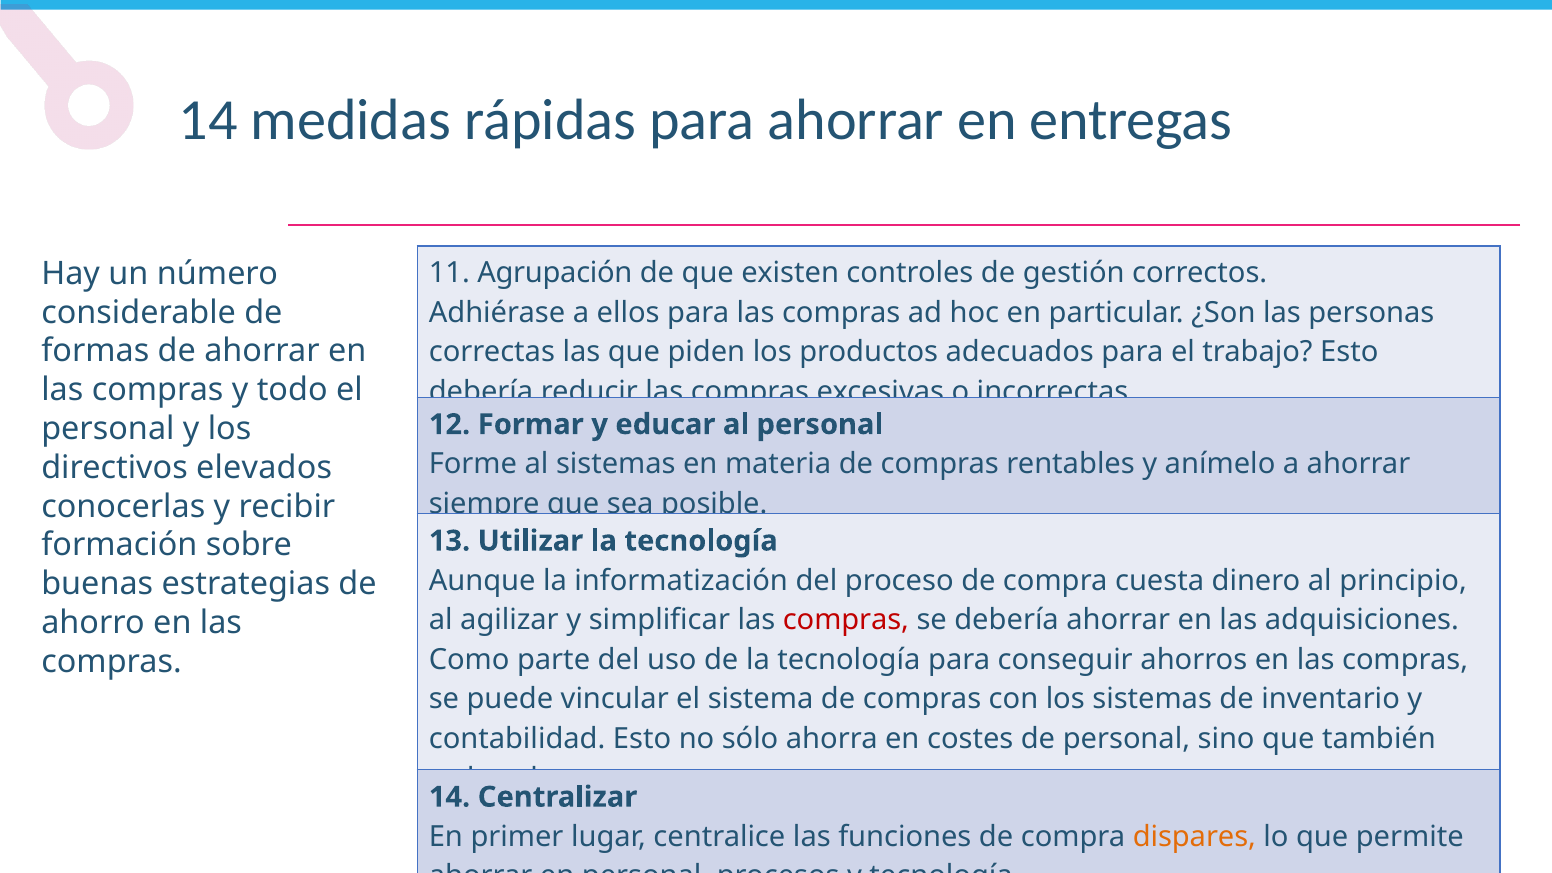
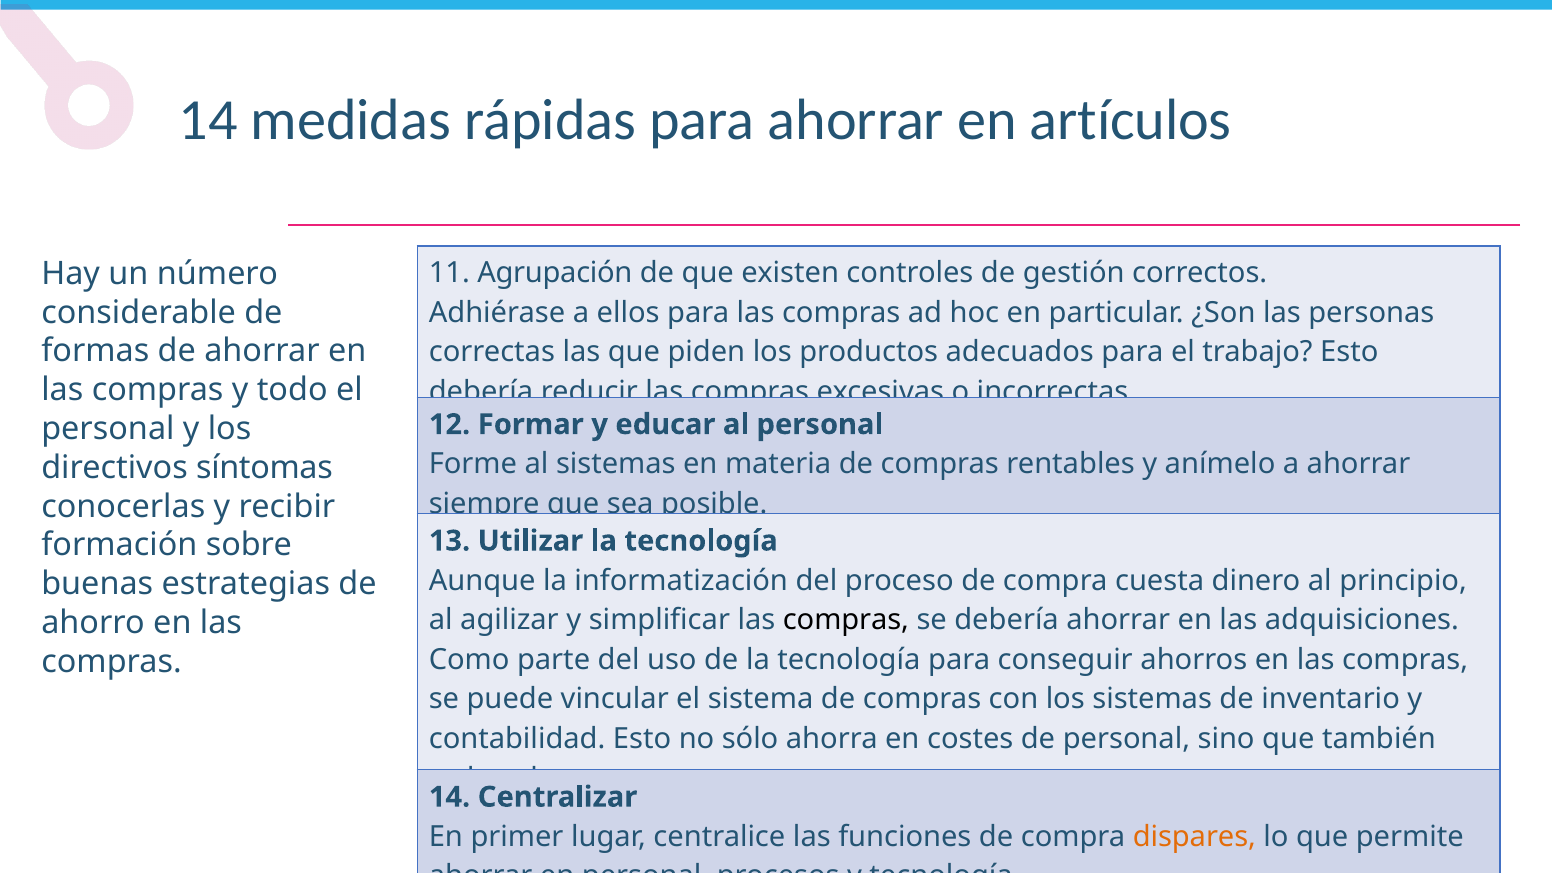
entregas: entregas -> artículos
elevados: elevados -> síntomas
compras at (846, 620) colour: red -> black
